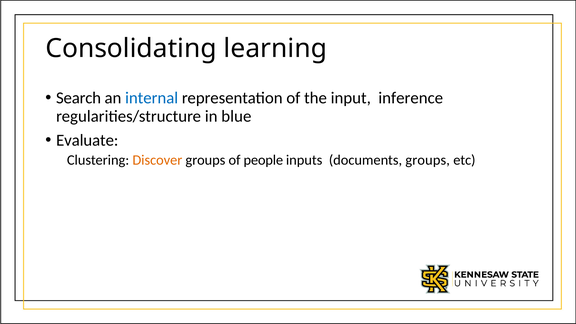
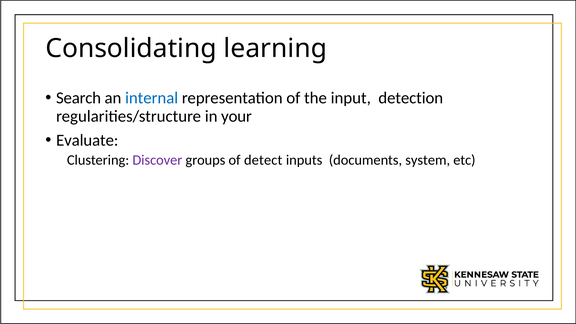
inference: inference -> detection
blue: blue -> your
Discover colour: orange -> purple
people: people -> detect
documents groups: groups -> system
